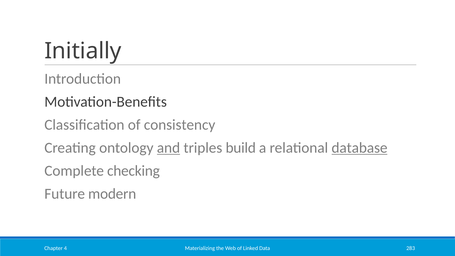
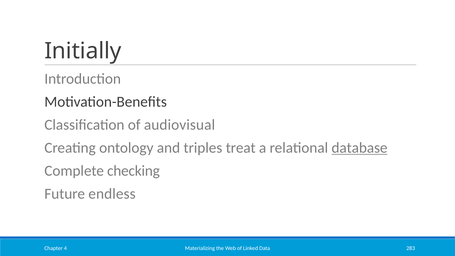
consistency: consistency -> audiovisual
and underline: present -> none
build: build -> treat
modern: modern -> endless
